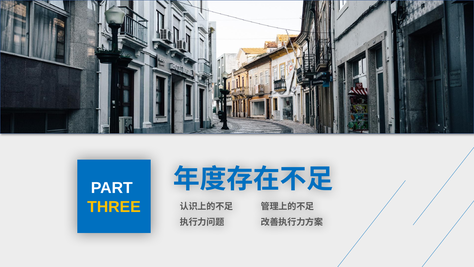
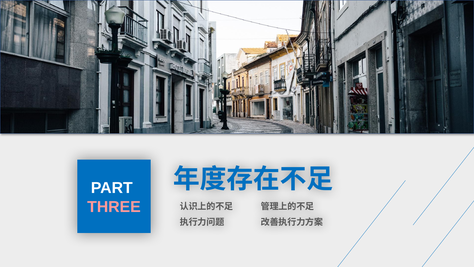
THREE colour: yellow -> pink
